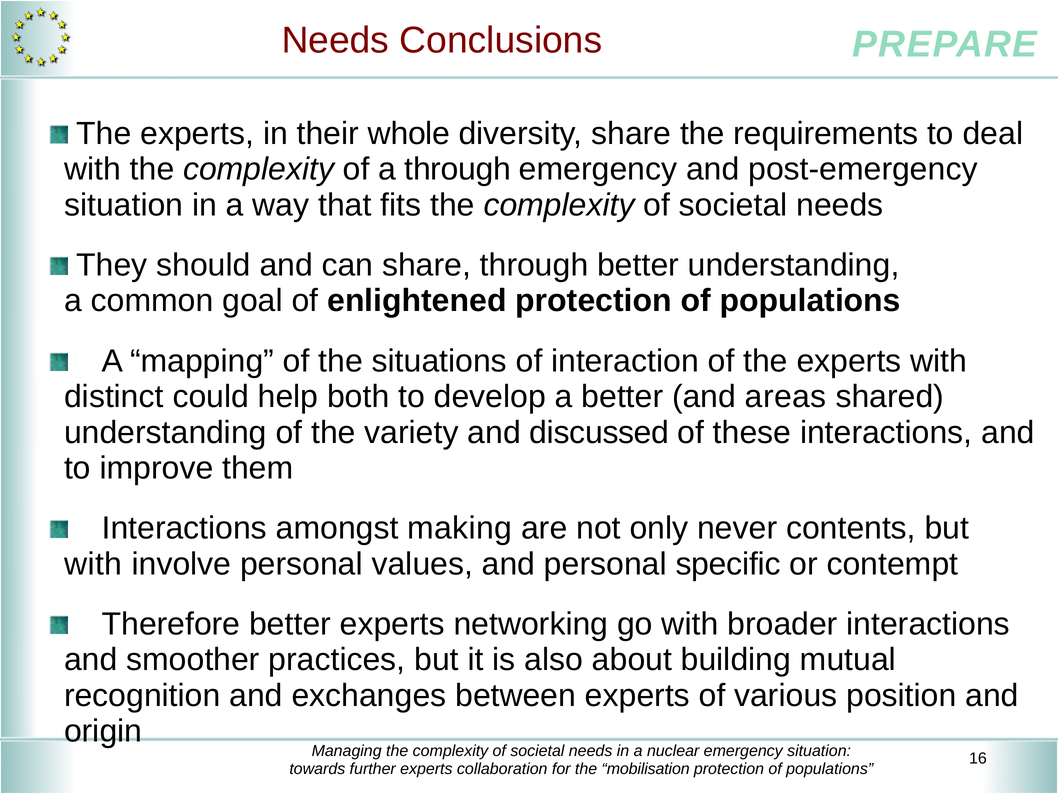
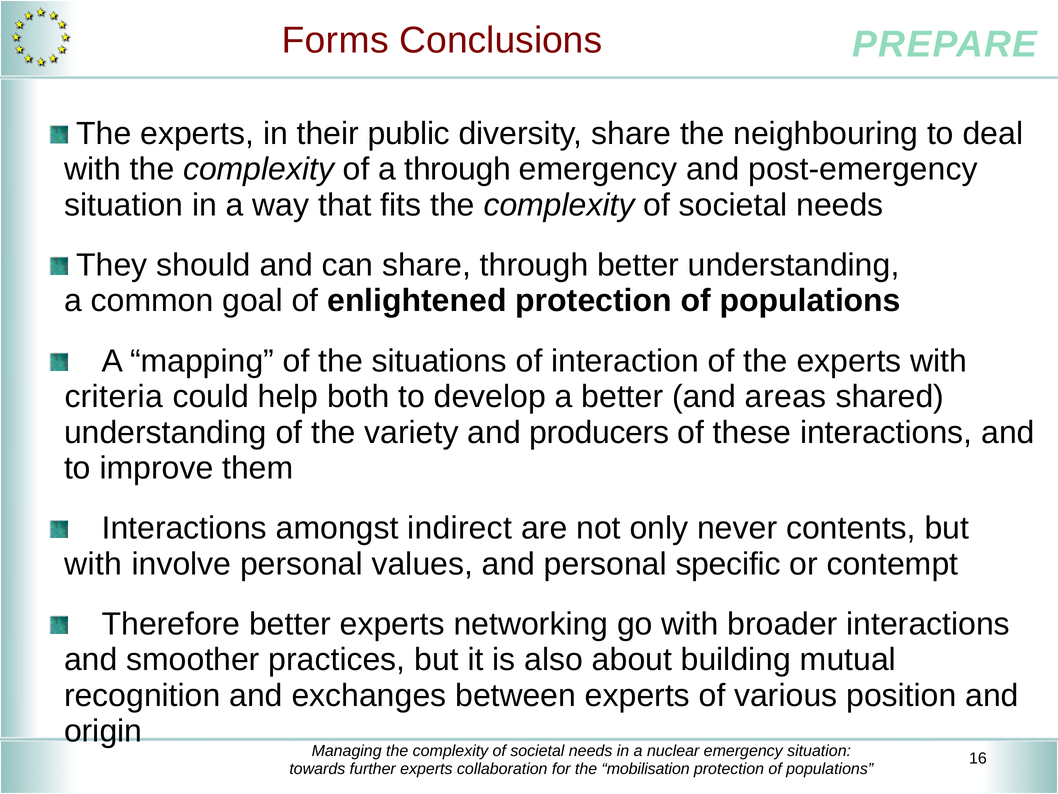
Needs at (335, 41): Needs -> Forms
whole: whole -> public
requirements: requirements -> neighbouring
distinct: distinct -> criteria
discussed: discussed -> producers
making: making -> indirect
